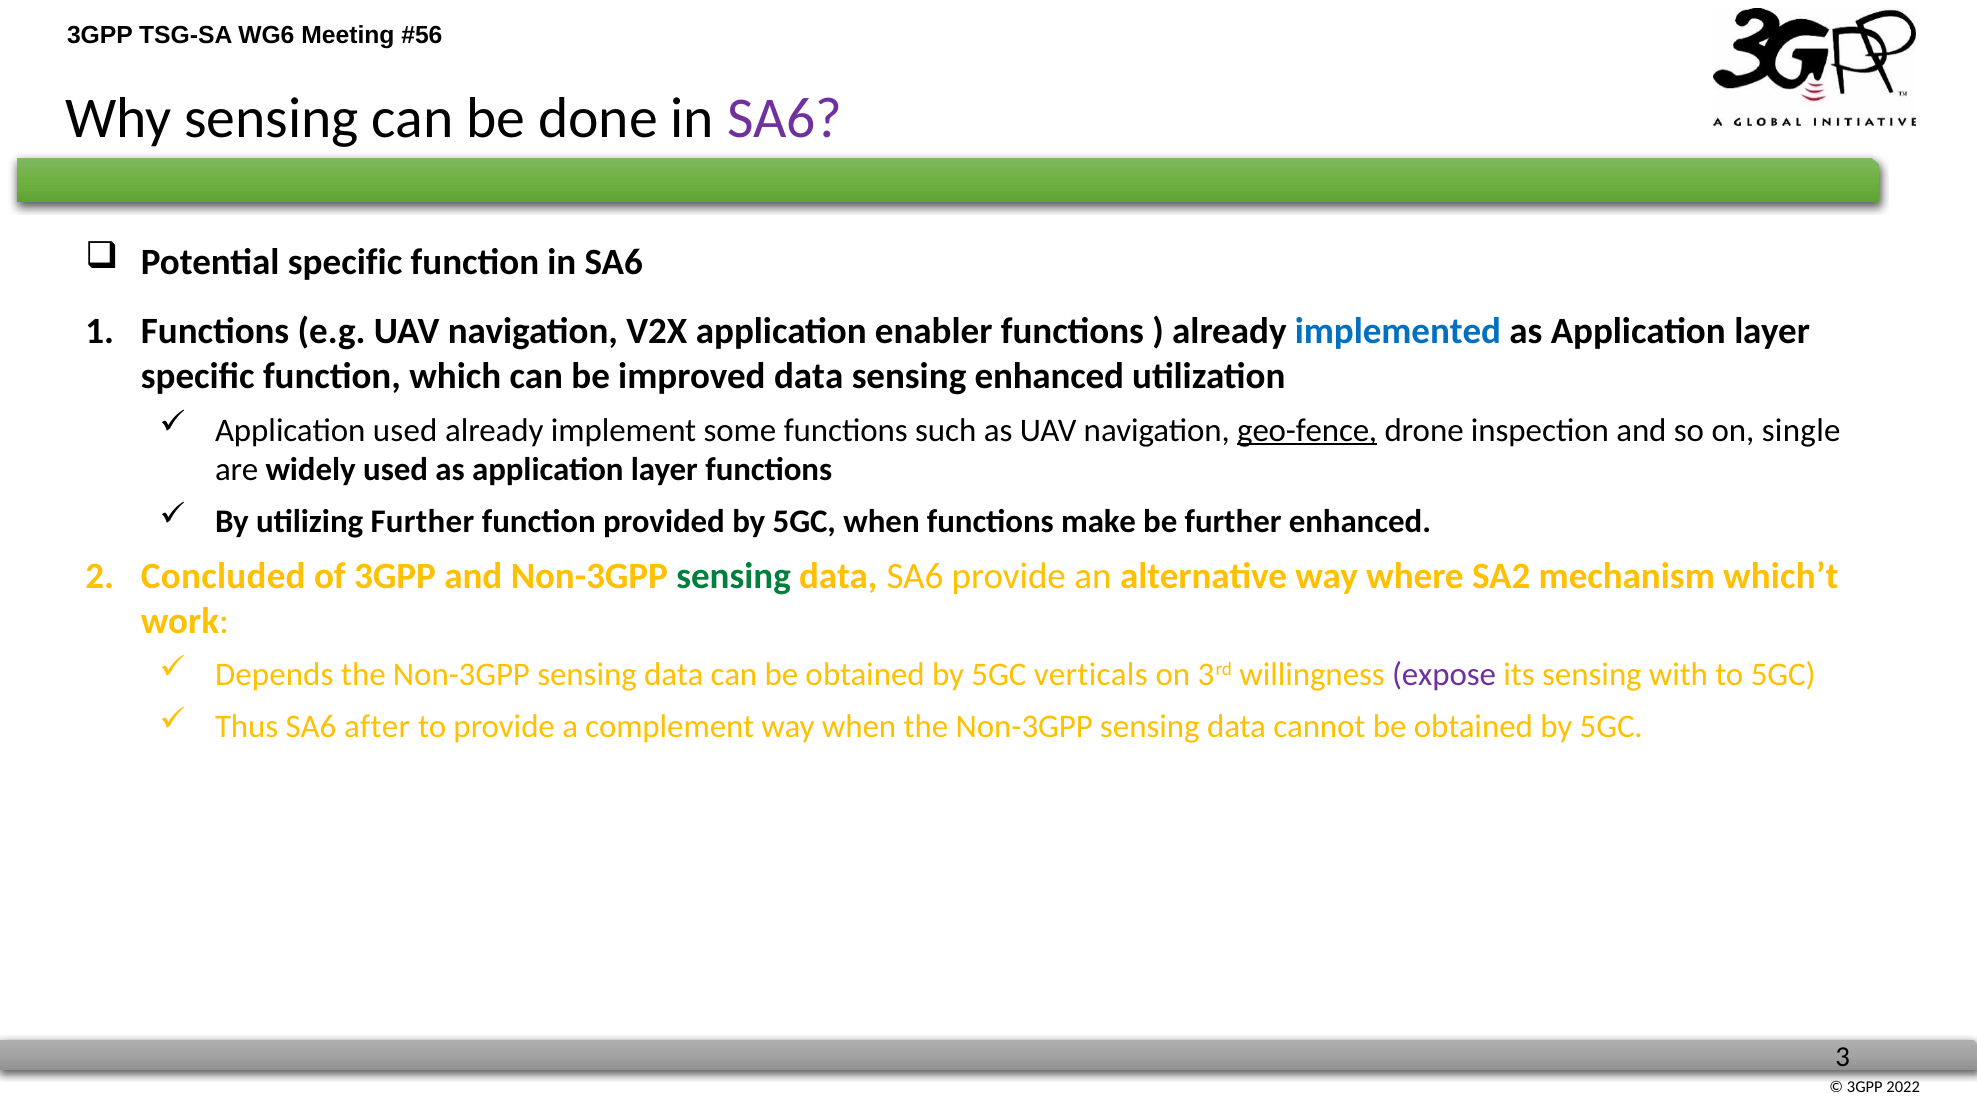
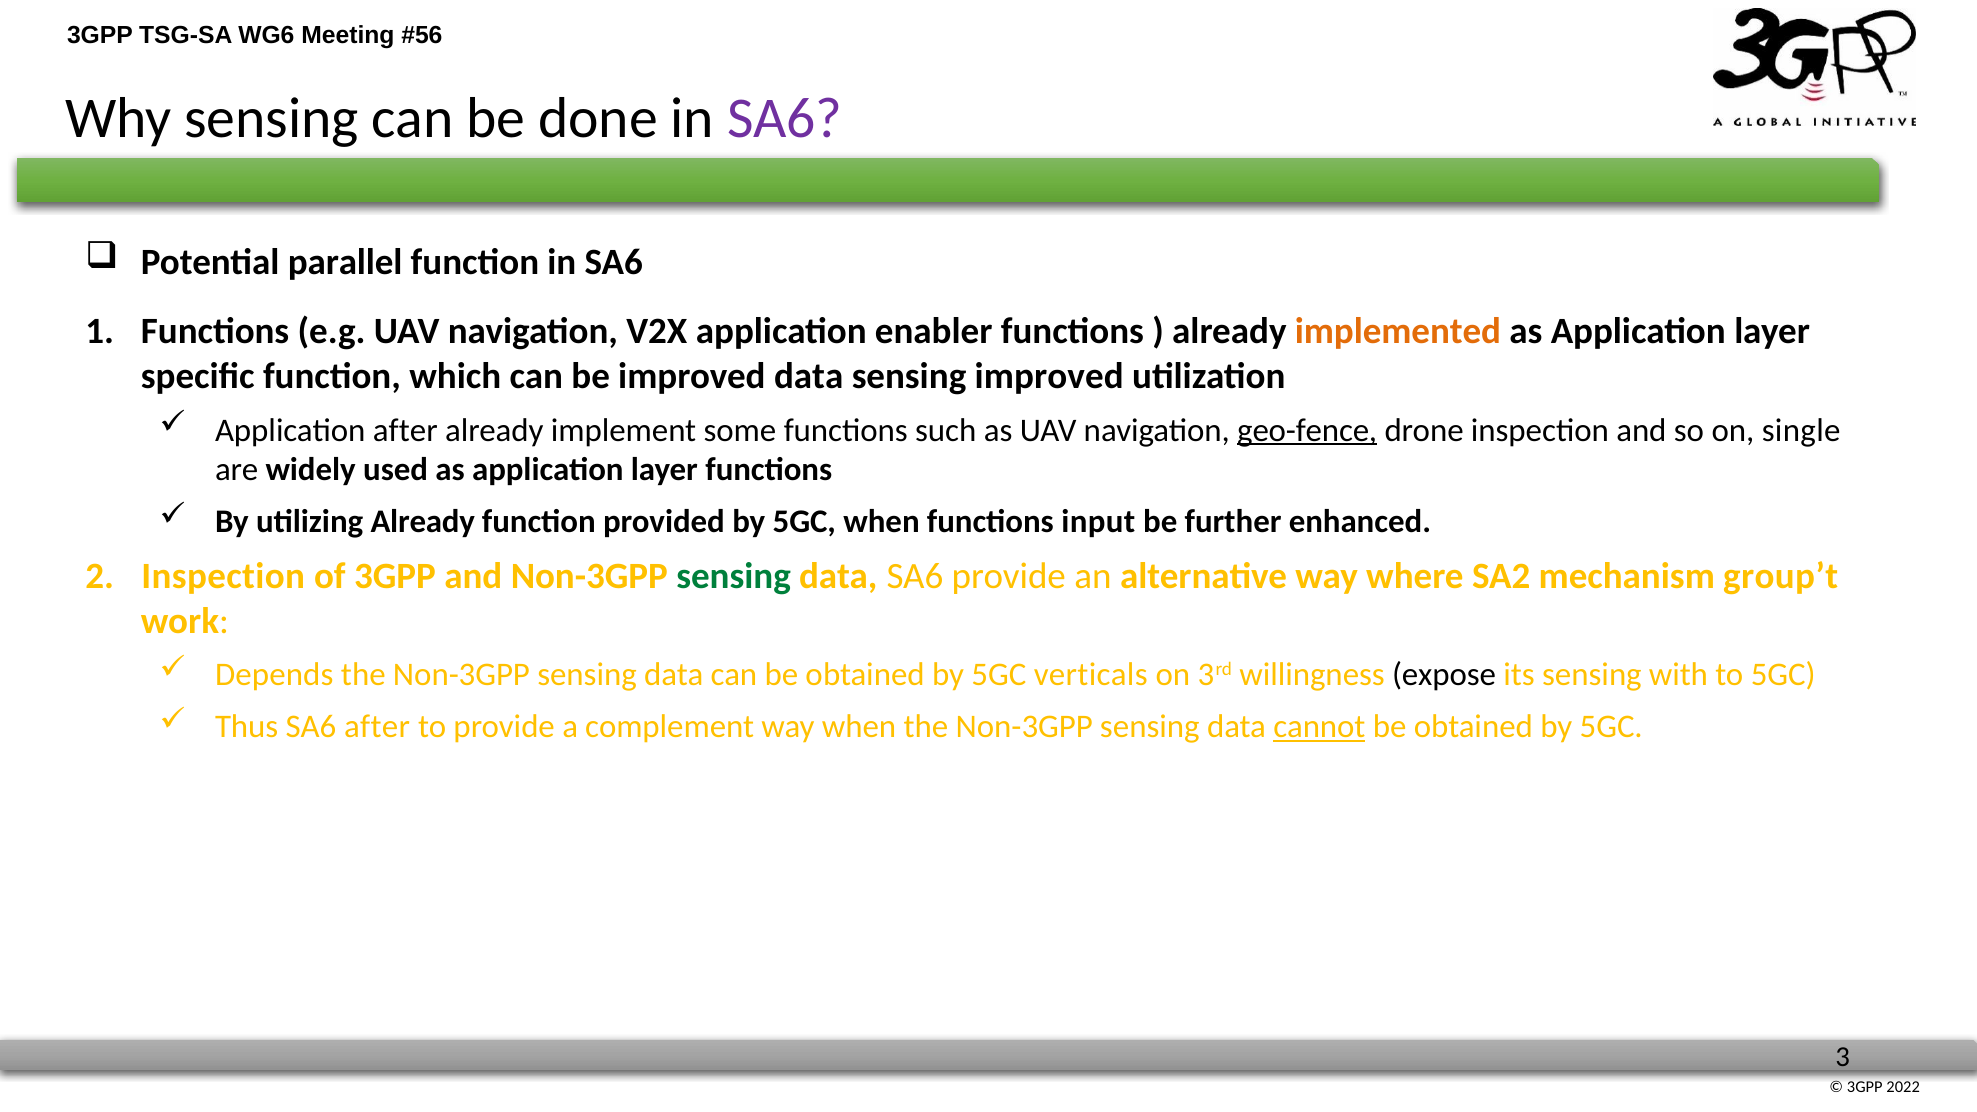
Potential specific: specific -> parallel
implemented colour: blue -> orange
sensing enhanced: enhanced -> improved
Application used: used -> after
utilizing Further: Further -> Already
make: make -> input
Concluded at (223, 576): Concluded -> Inspection
which’t: which’t -> group’t
expose colour: purple -> black
cannot underline: none -> present
